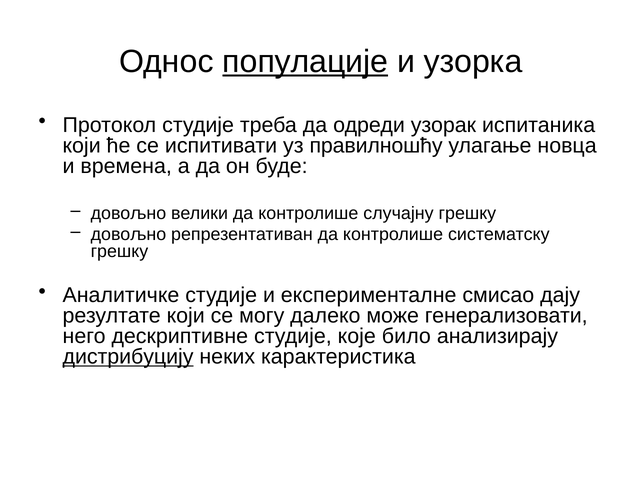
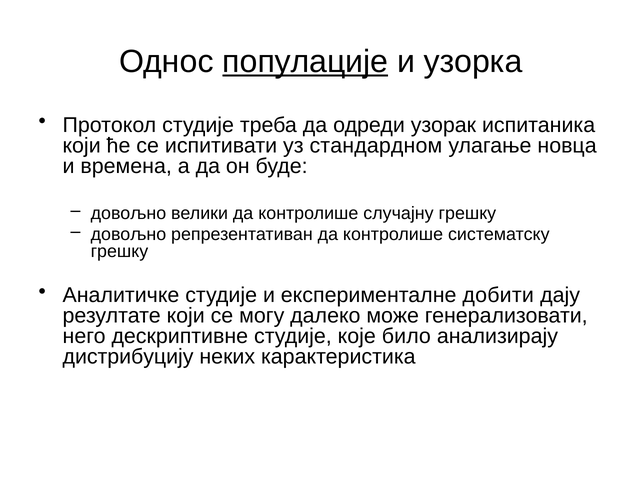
правилношћу: правилношћу -> стандардном
смисао: смисао -> добити
дистрибуцију underline: present -> none
